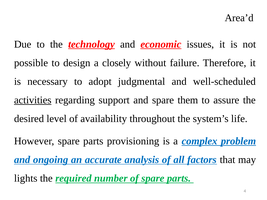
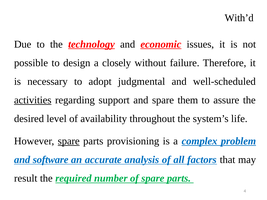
Area’d: Area’d -> With’d
spare at (69, 141) underline: none -> present
ongoing: ongoing -> software
lights: lights -> result
